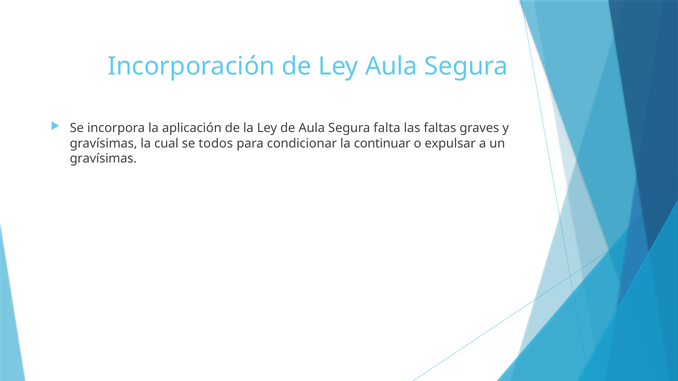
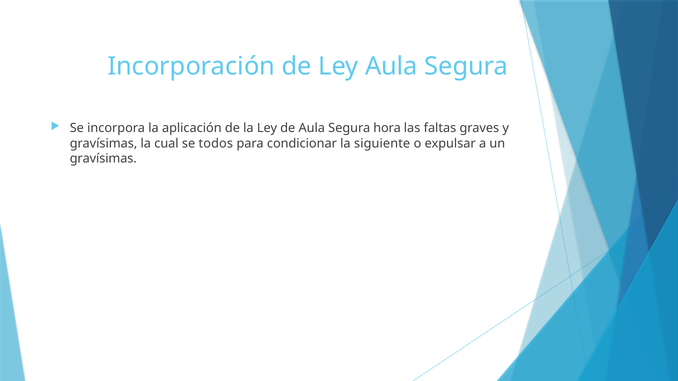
falta: falta -> hora
continuar: continuar -> siguiente
